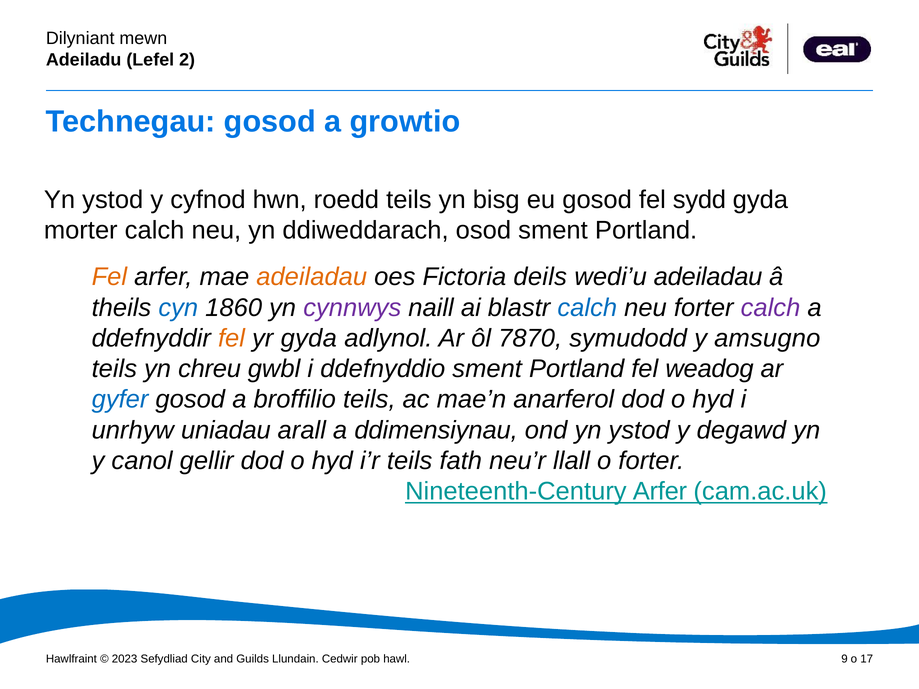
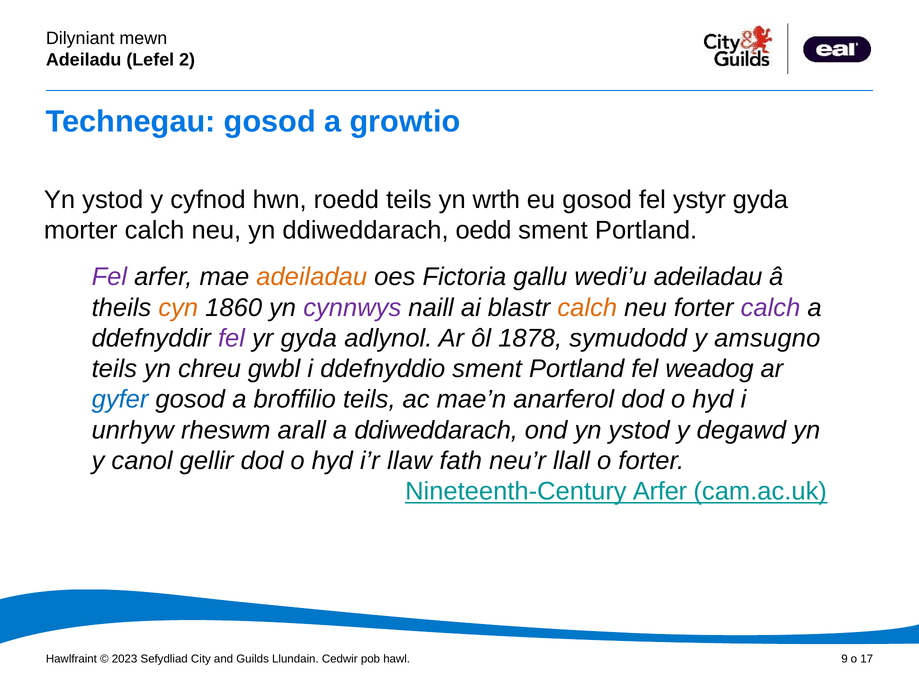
bisg: bisg -> wrth
sydd: sydd -> ystyr
osod: osod -> oedd
Fel at (109, 277) colour: orange -> purple
deils: deils -> gallu
cyn colour: blue -> orange
calch at (587, 308) colour: blue -> orange
fel at (232, 338) colour: orange -> purple
7870: 7870 -> 1878
uniadau: uniadau -> rheswm
a ddimensiynau: ddimensiynau -> ddiweddarach
i’r teils: teils -> llaw
